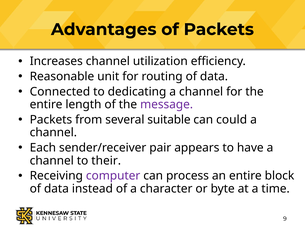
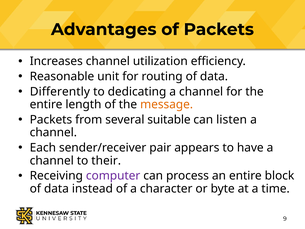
Connected: Connected -> Differently
message colour: purple -> orange
could: could -> listen
